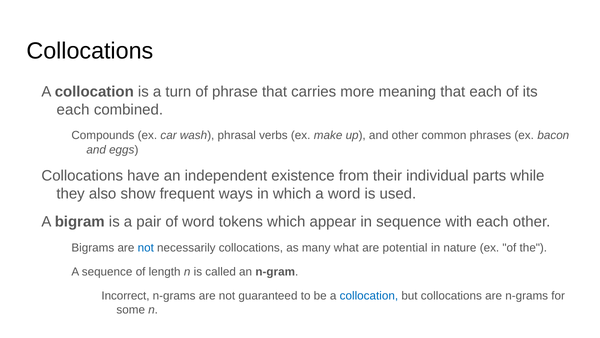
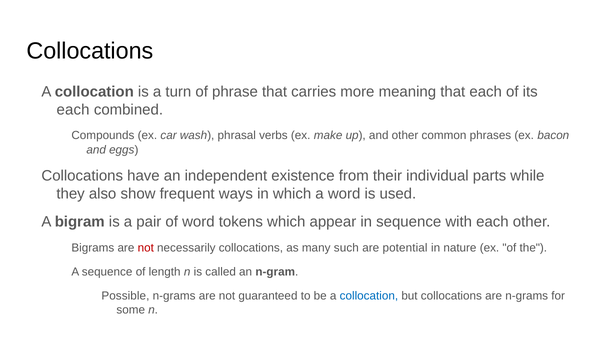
not at (146, 247) colour: blue -> red
what: what -> such
Incorrect: Incorrect -> Possible
